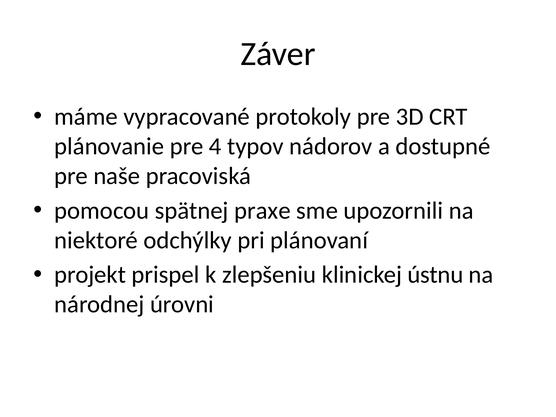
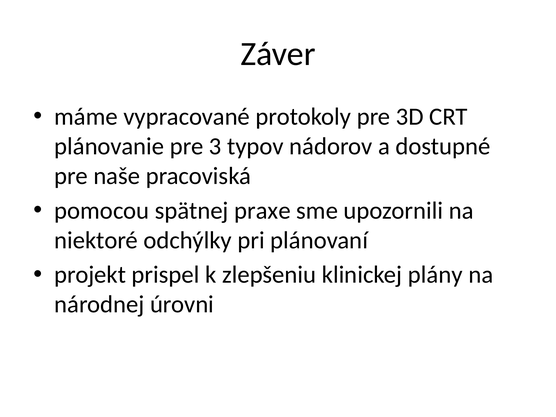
4: 4 -> 3
ústnu: ústnu -> plány
